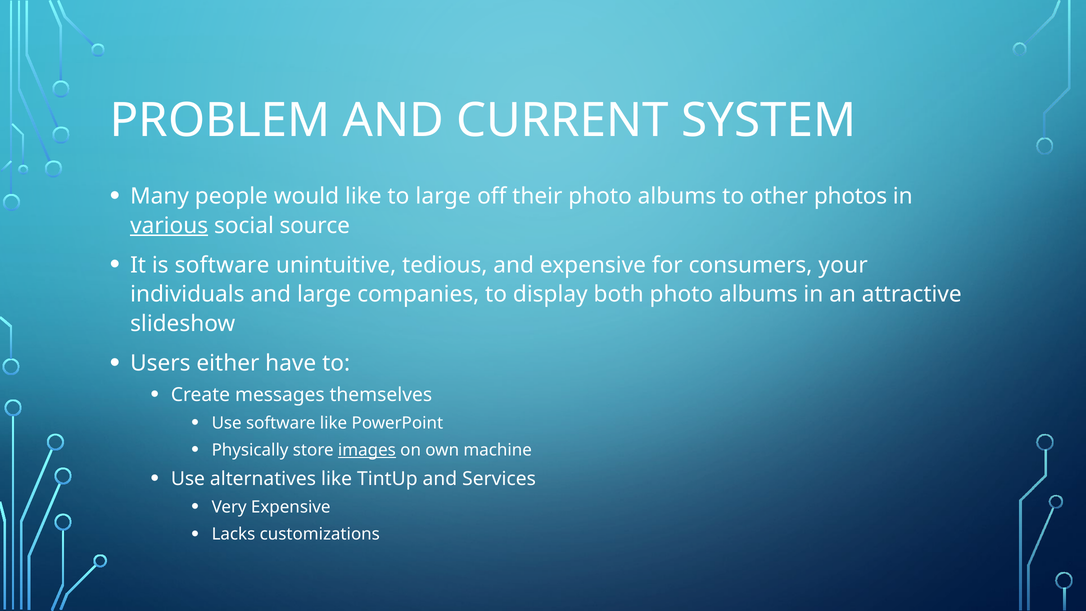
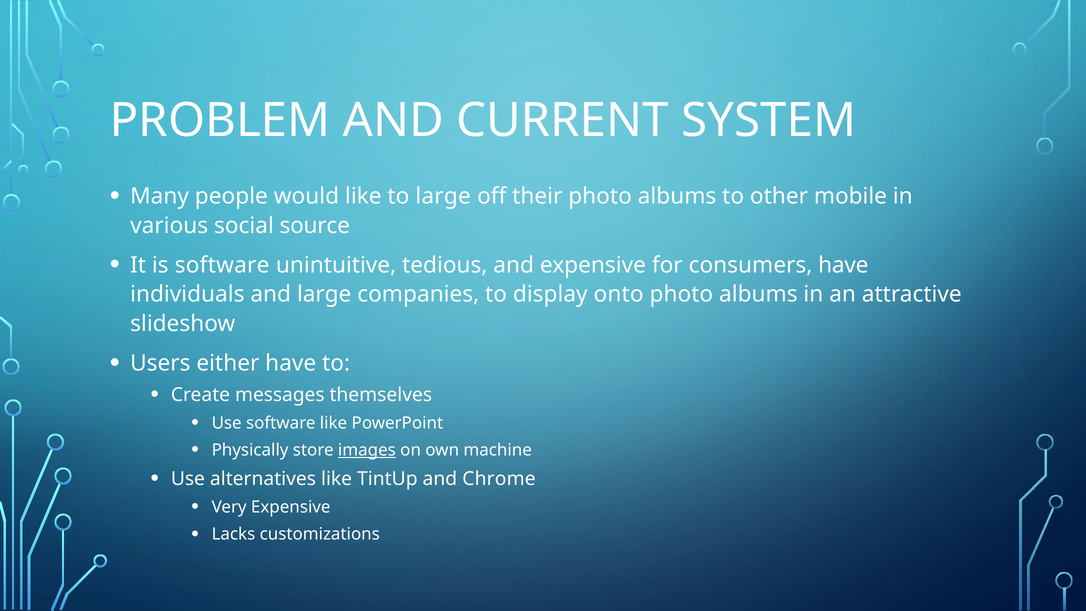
photos: photos -> mobile
various underline: present -> none
consumers your: your -> have
both: both -> onto
Services: Services -> Chrome
